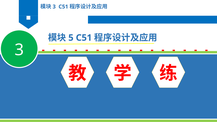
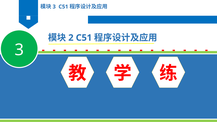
5: 5 -> 2
